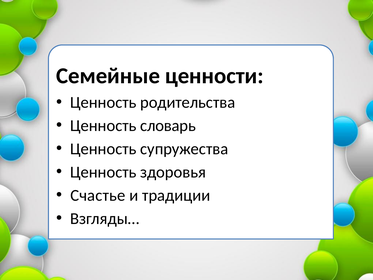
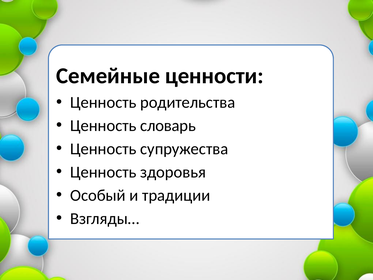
Счастье: Счастье -> Особый
